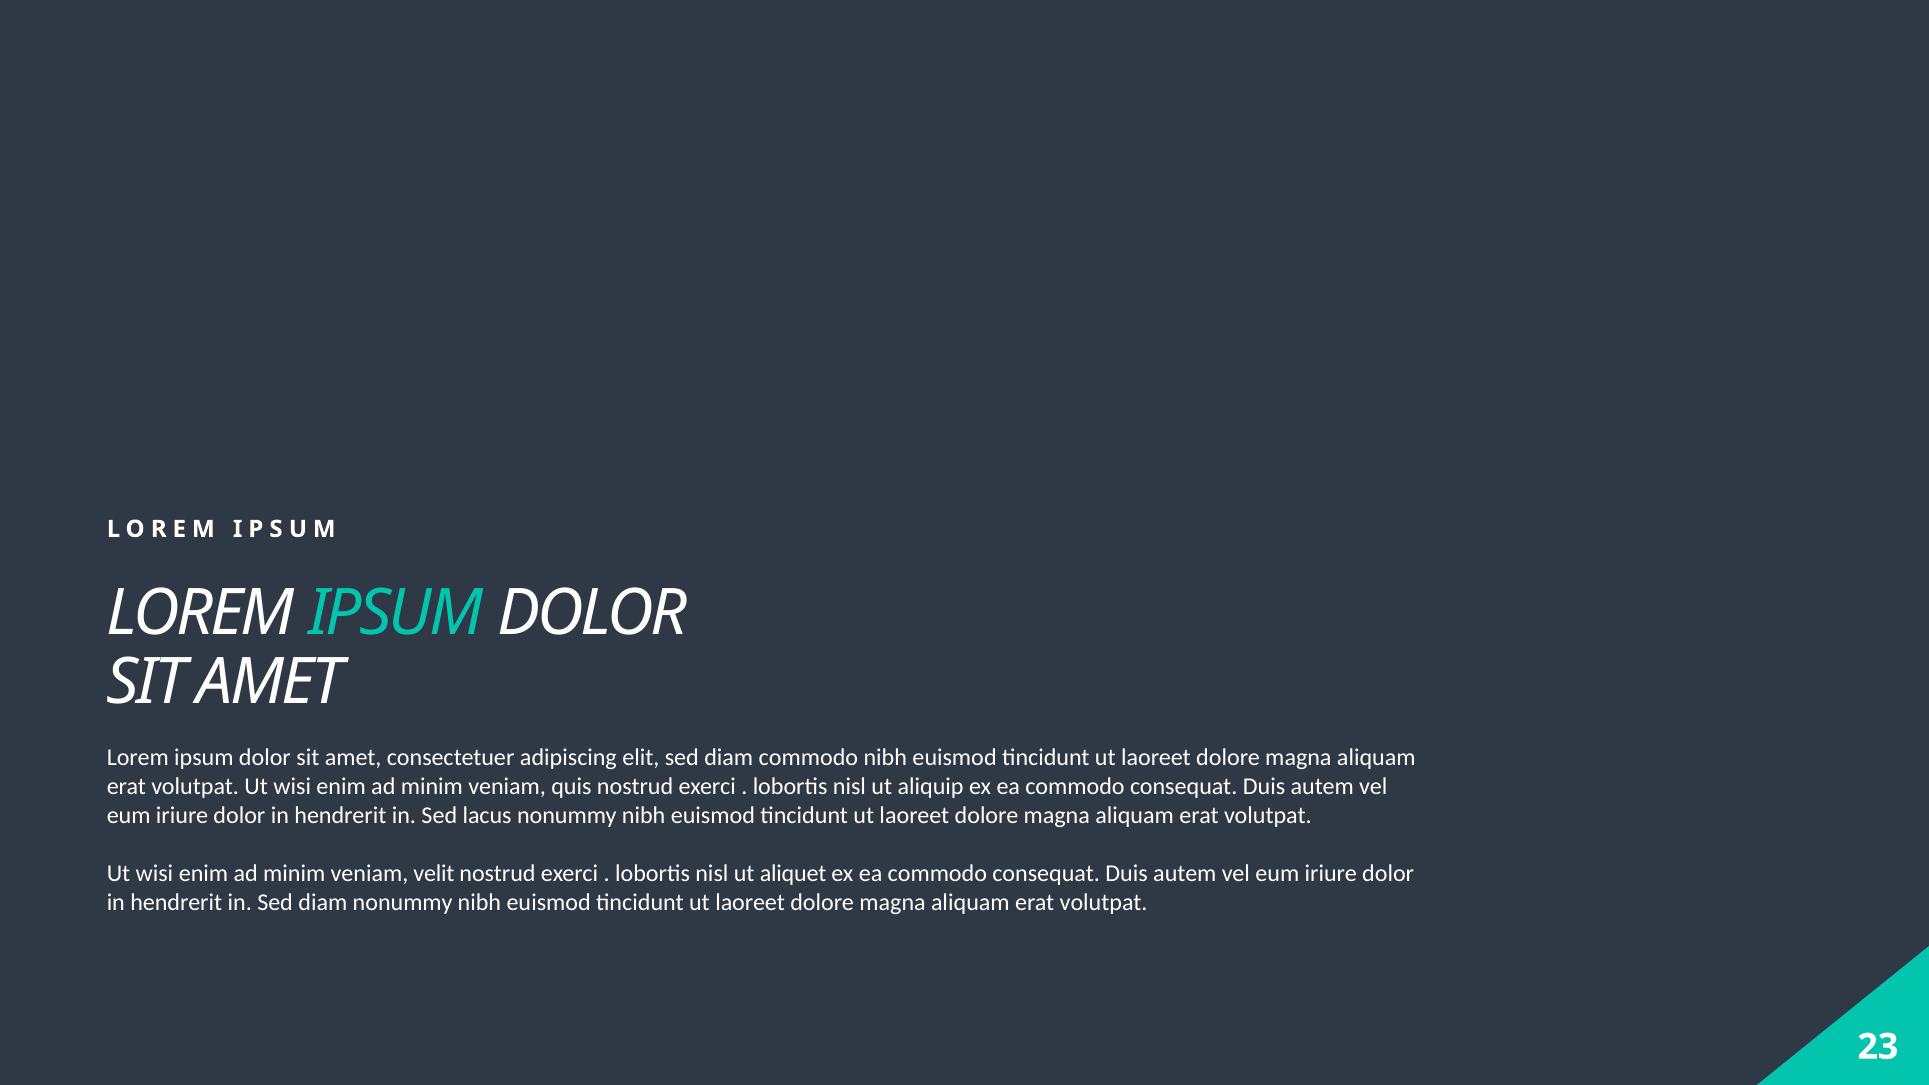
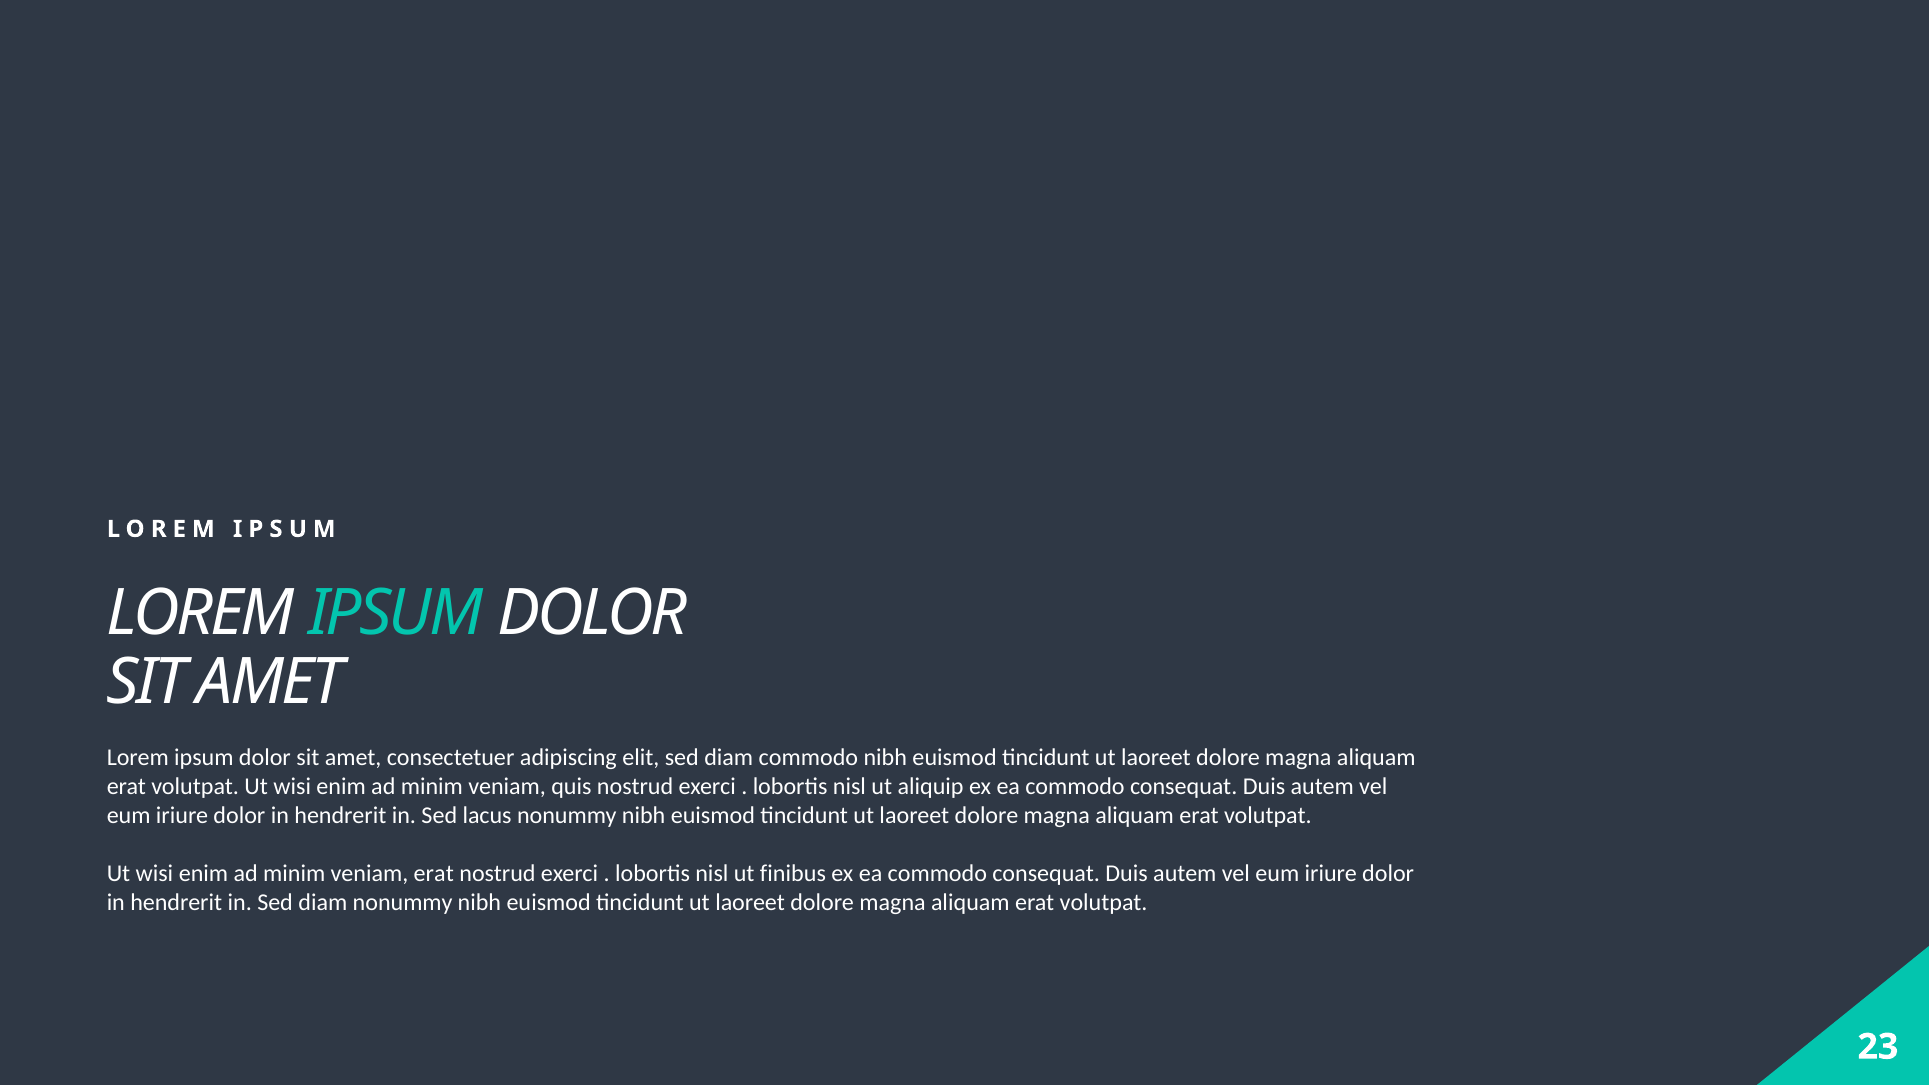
veniam velit: velit -> erat
aliquet: aliquet -> finibus
